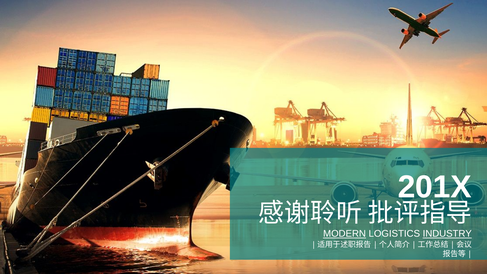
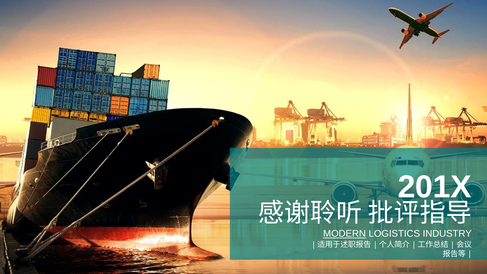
INDUSTRY underline: present -> none
